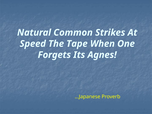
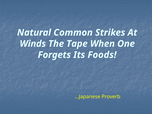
Speed: Speed -> Winds
Agnes: Agnes -> Foods
